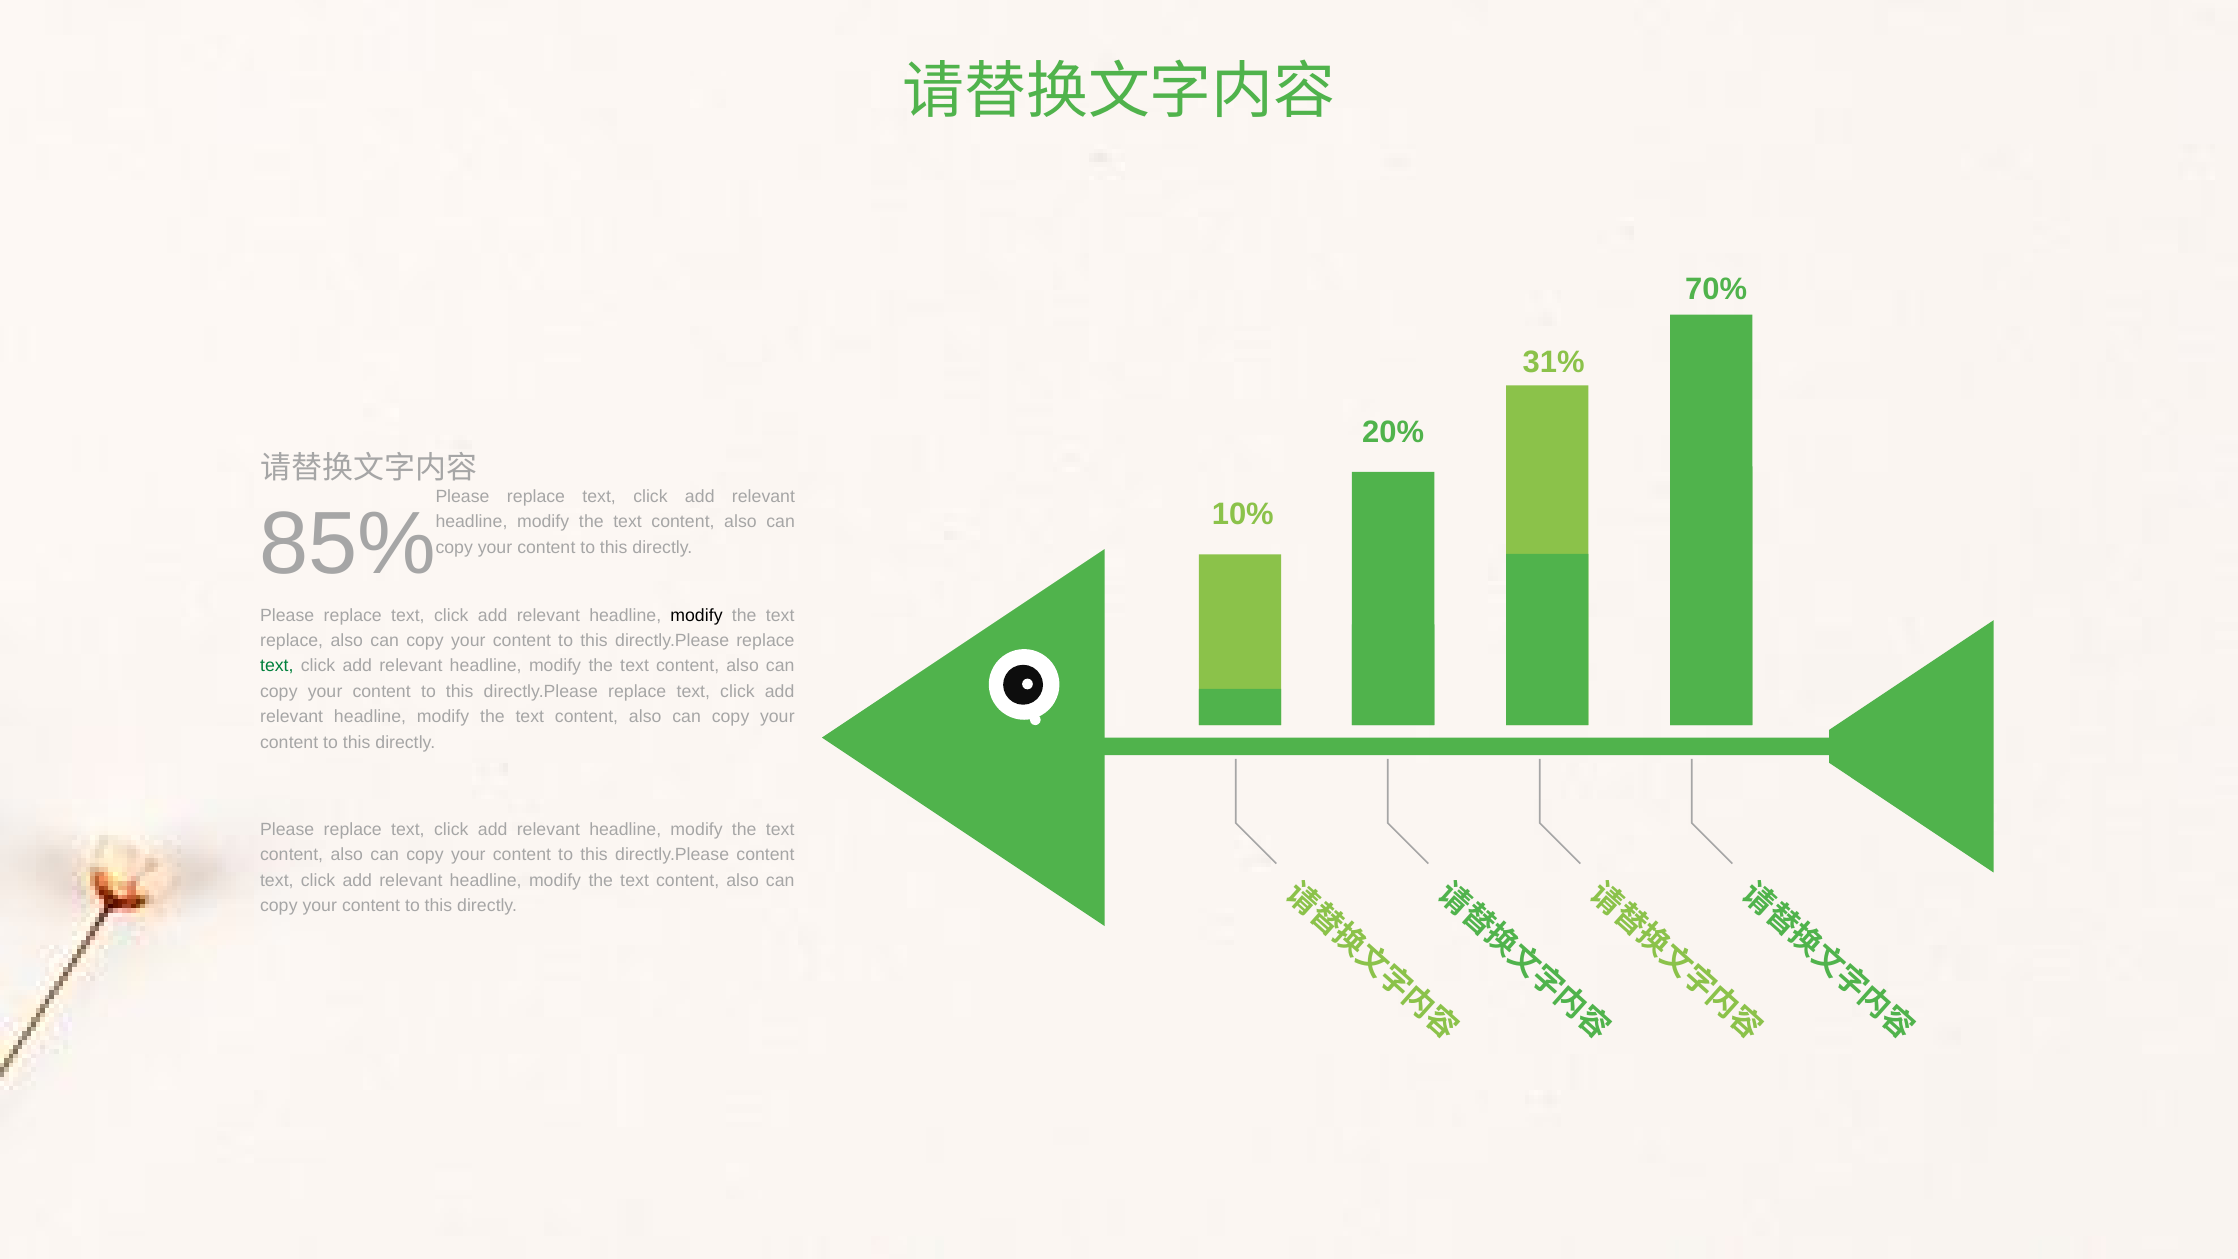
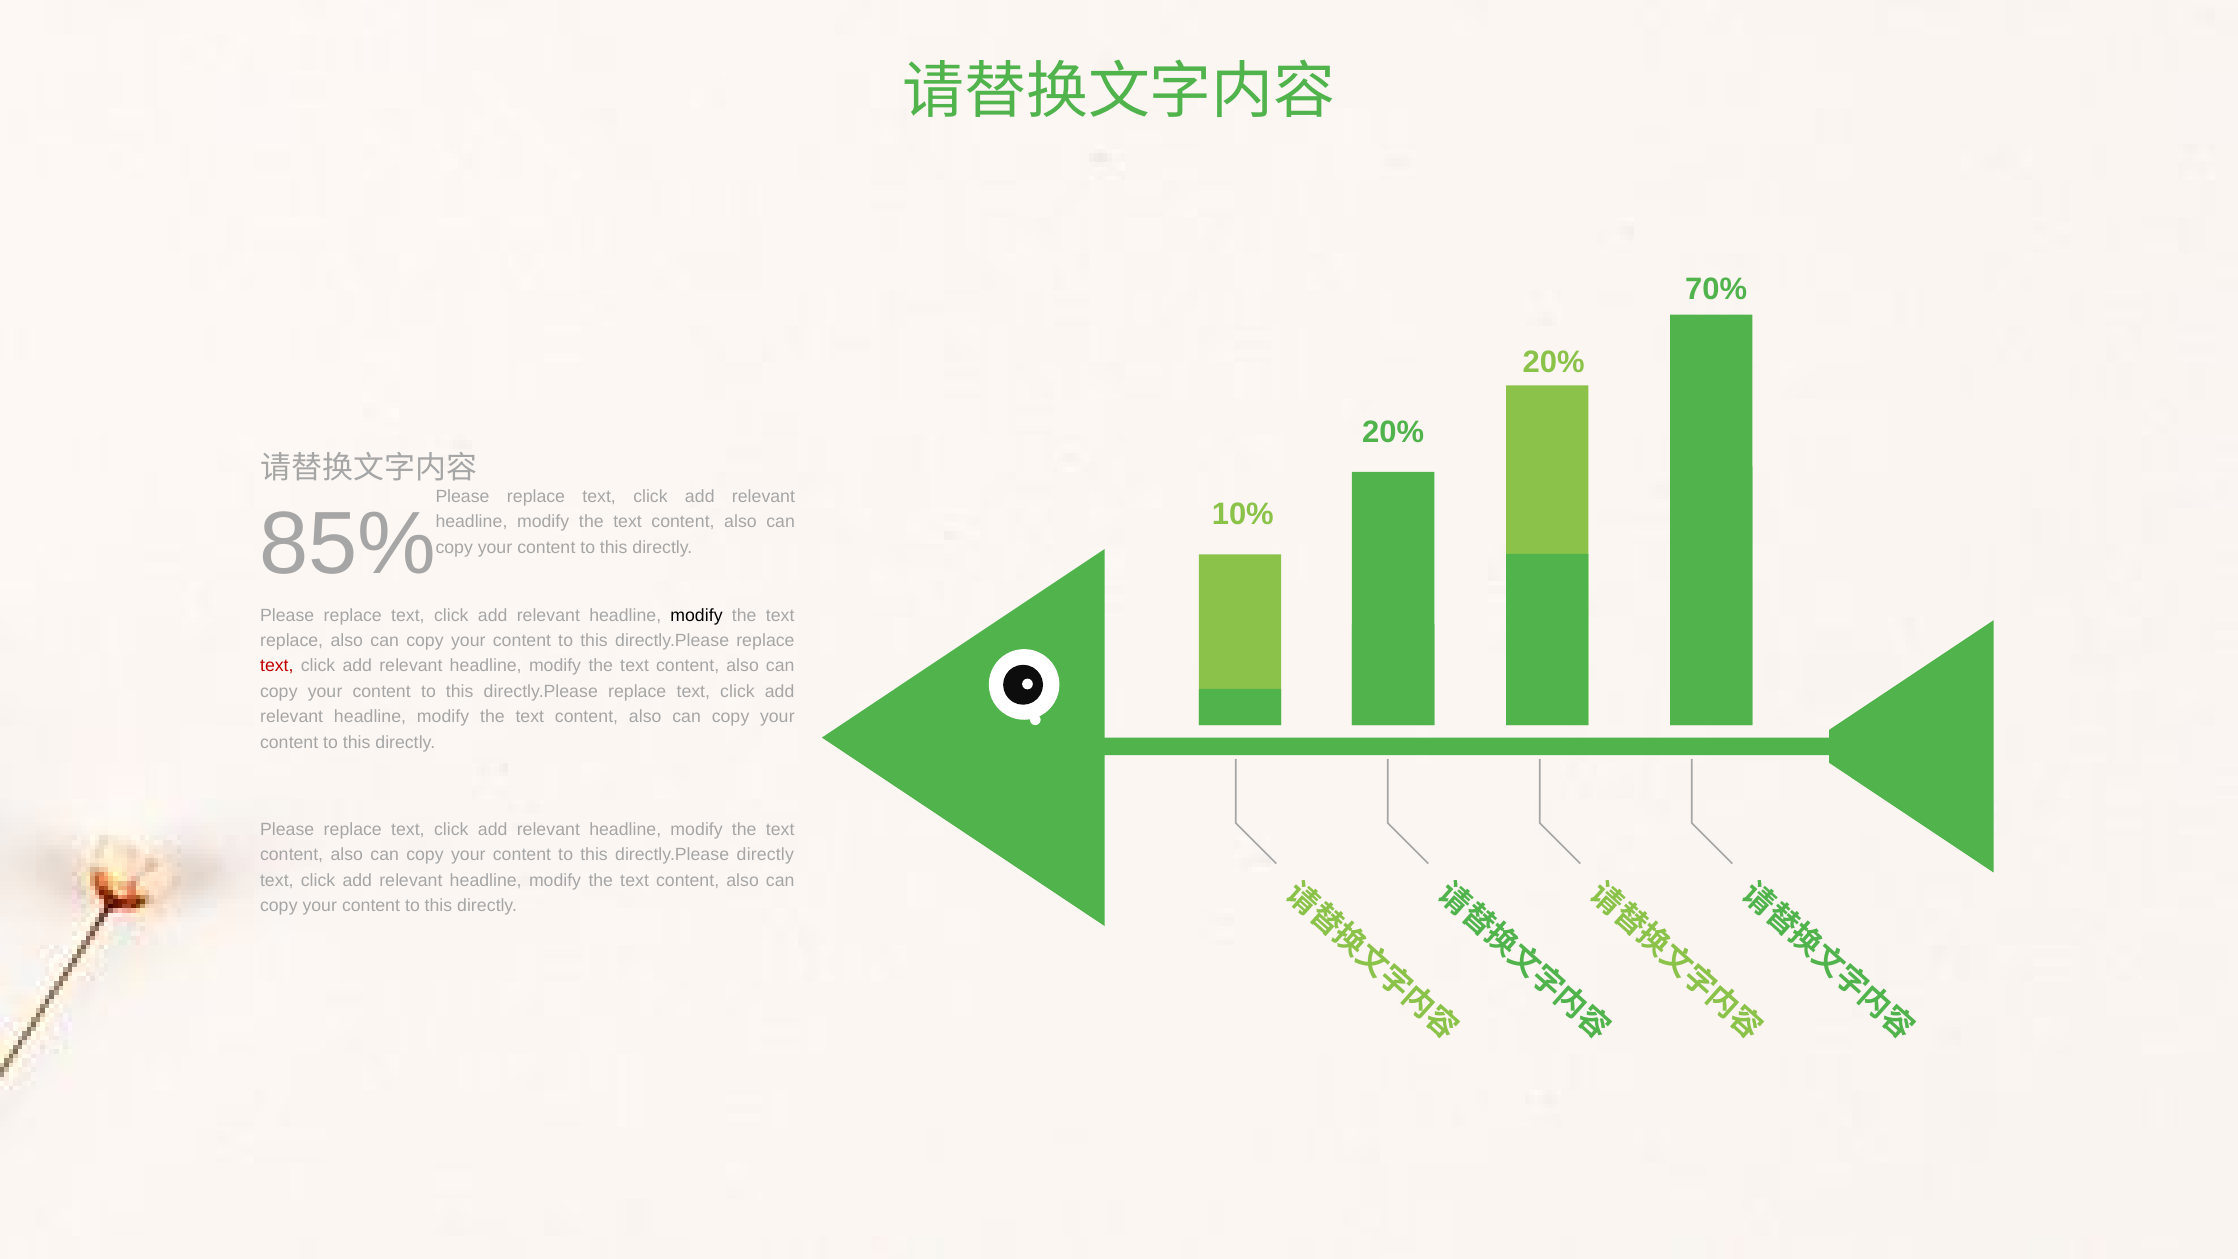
31% at (1554, 362): 31% -> 20%
text at (277, 666) colour: green -> red
directly.Please content: content -> directly
